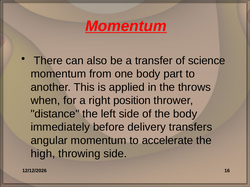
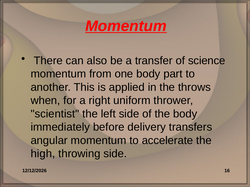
position: position -> uniform
distance: distance -> scientist
